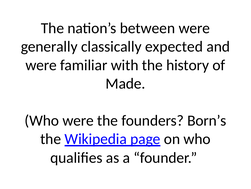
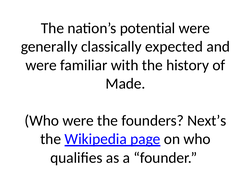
between: between -> potential
Born’s: Born’s -> Next’s
